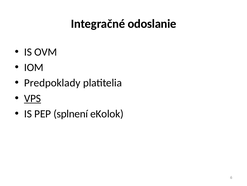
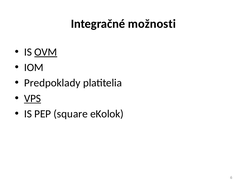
odoslanie: odoslanie -> možnosti
OVM underline: none -> present
splnení: splnení -> square
